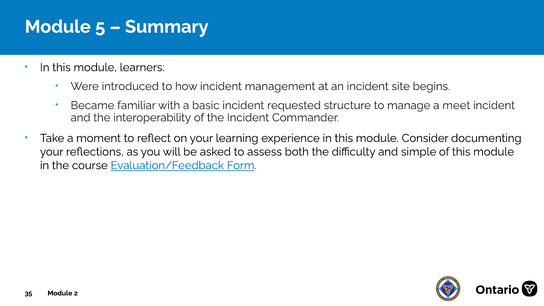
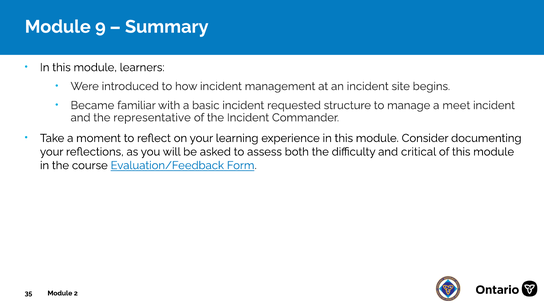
5: 5 -> 9
interoperability: interoperability -> representative
simple: simple -> critical
